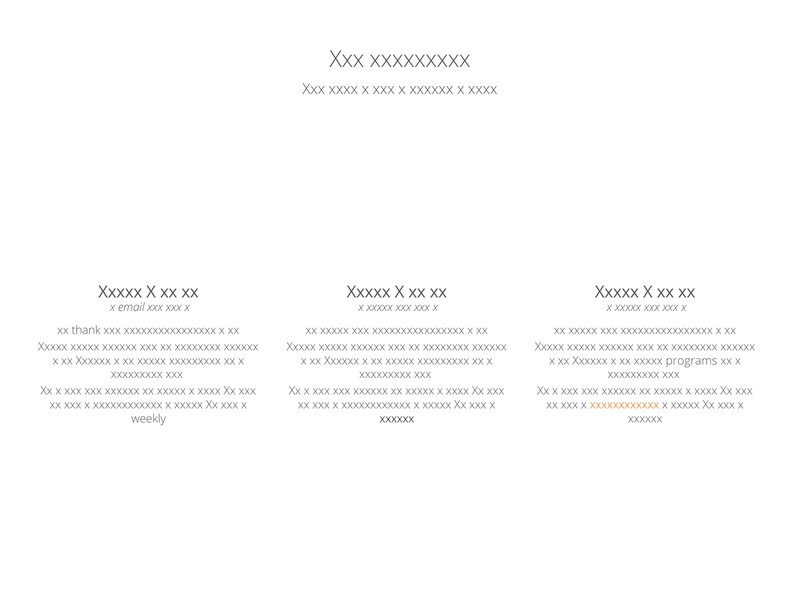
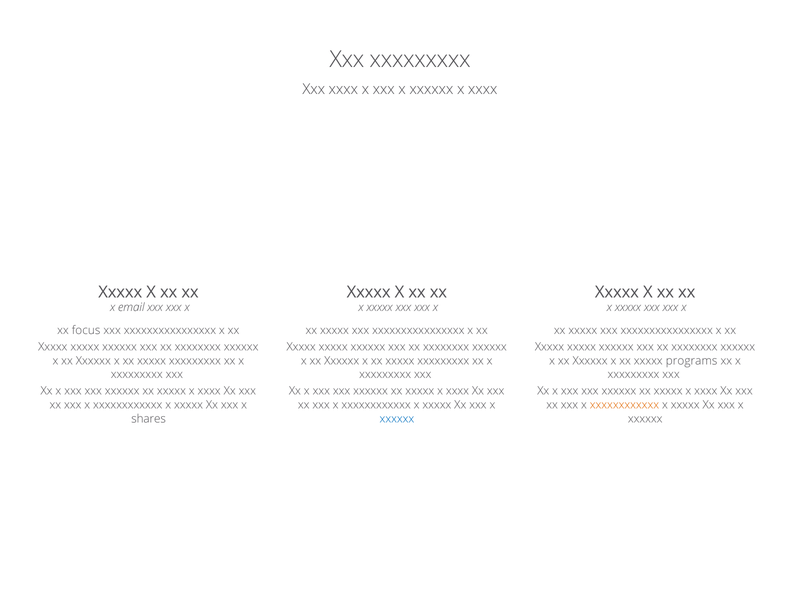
thank: thank -> focus
weekly: weekly -> shares
xxxxxx at (397, 419) colour: black -> blue
